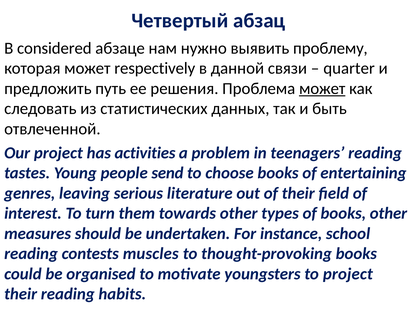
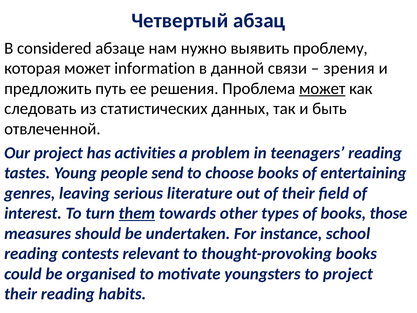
respectively: respectively -> information
quarter: quarter -> зрения
them underline: none -> present
books other: other -> those
muscles: muscles -> relevant
